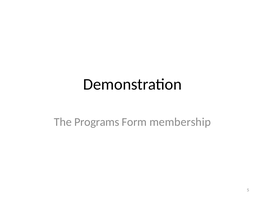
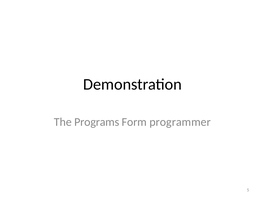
membership: membership -> programmer
